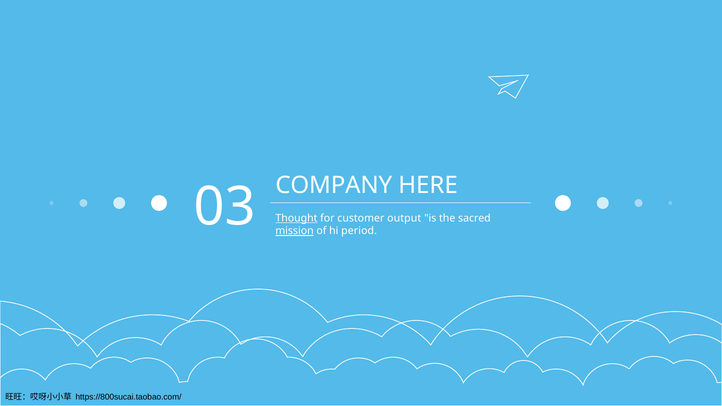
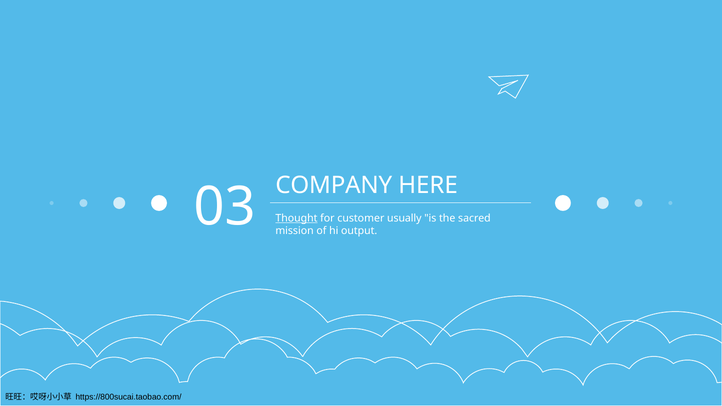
output: output -> usually
mission underline: present -> none
period: period -> output
